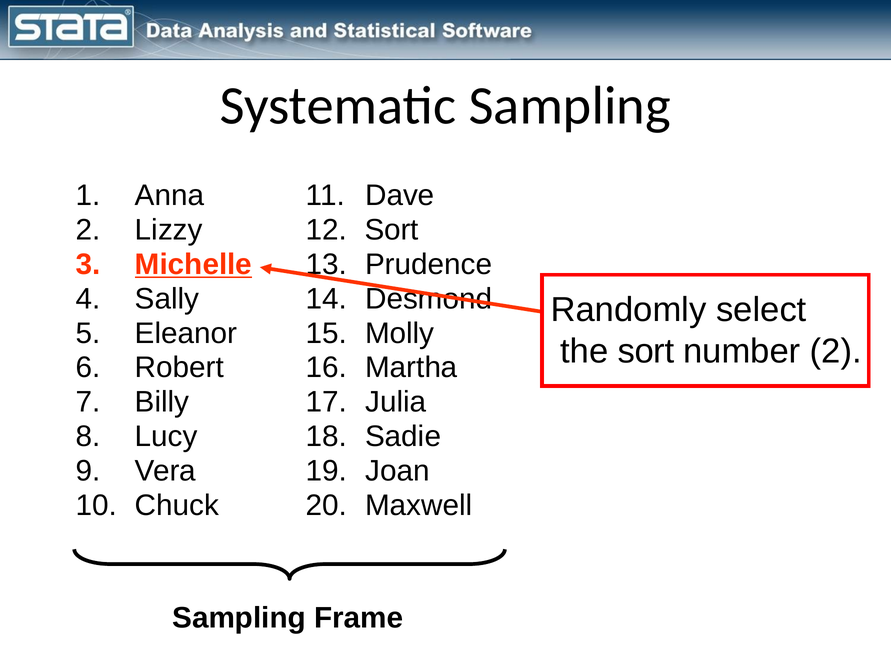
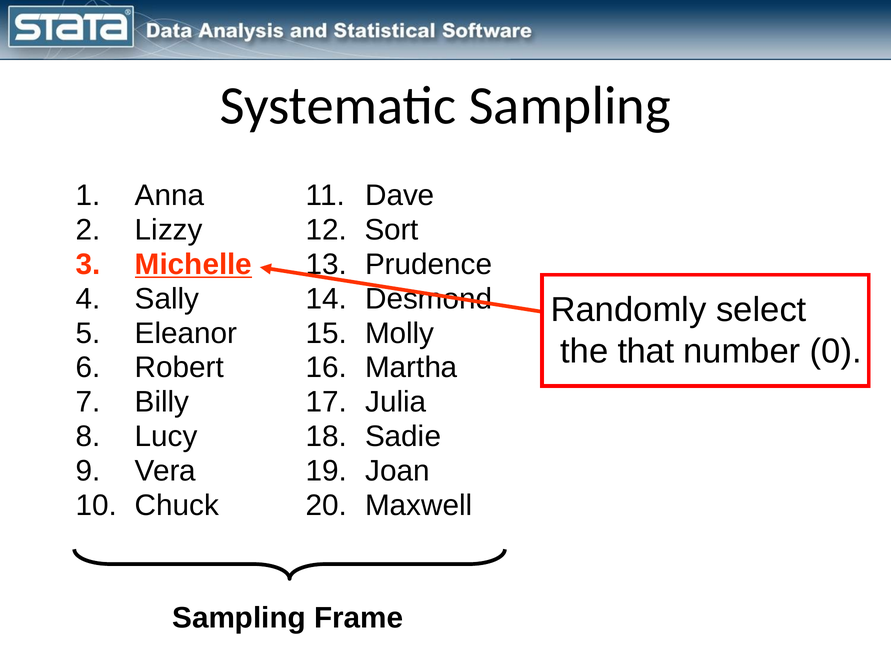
the sort: sort -> that
number 2: 2 -> 0
